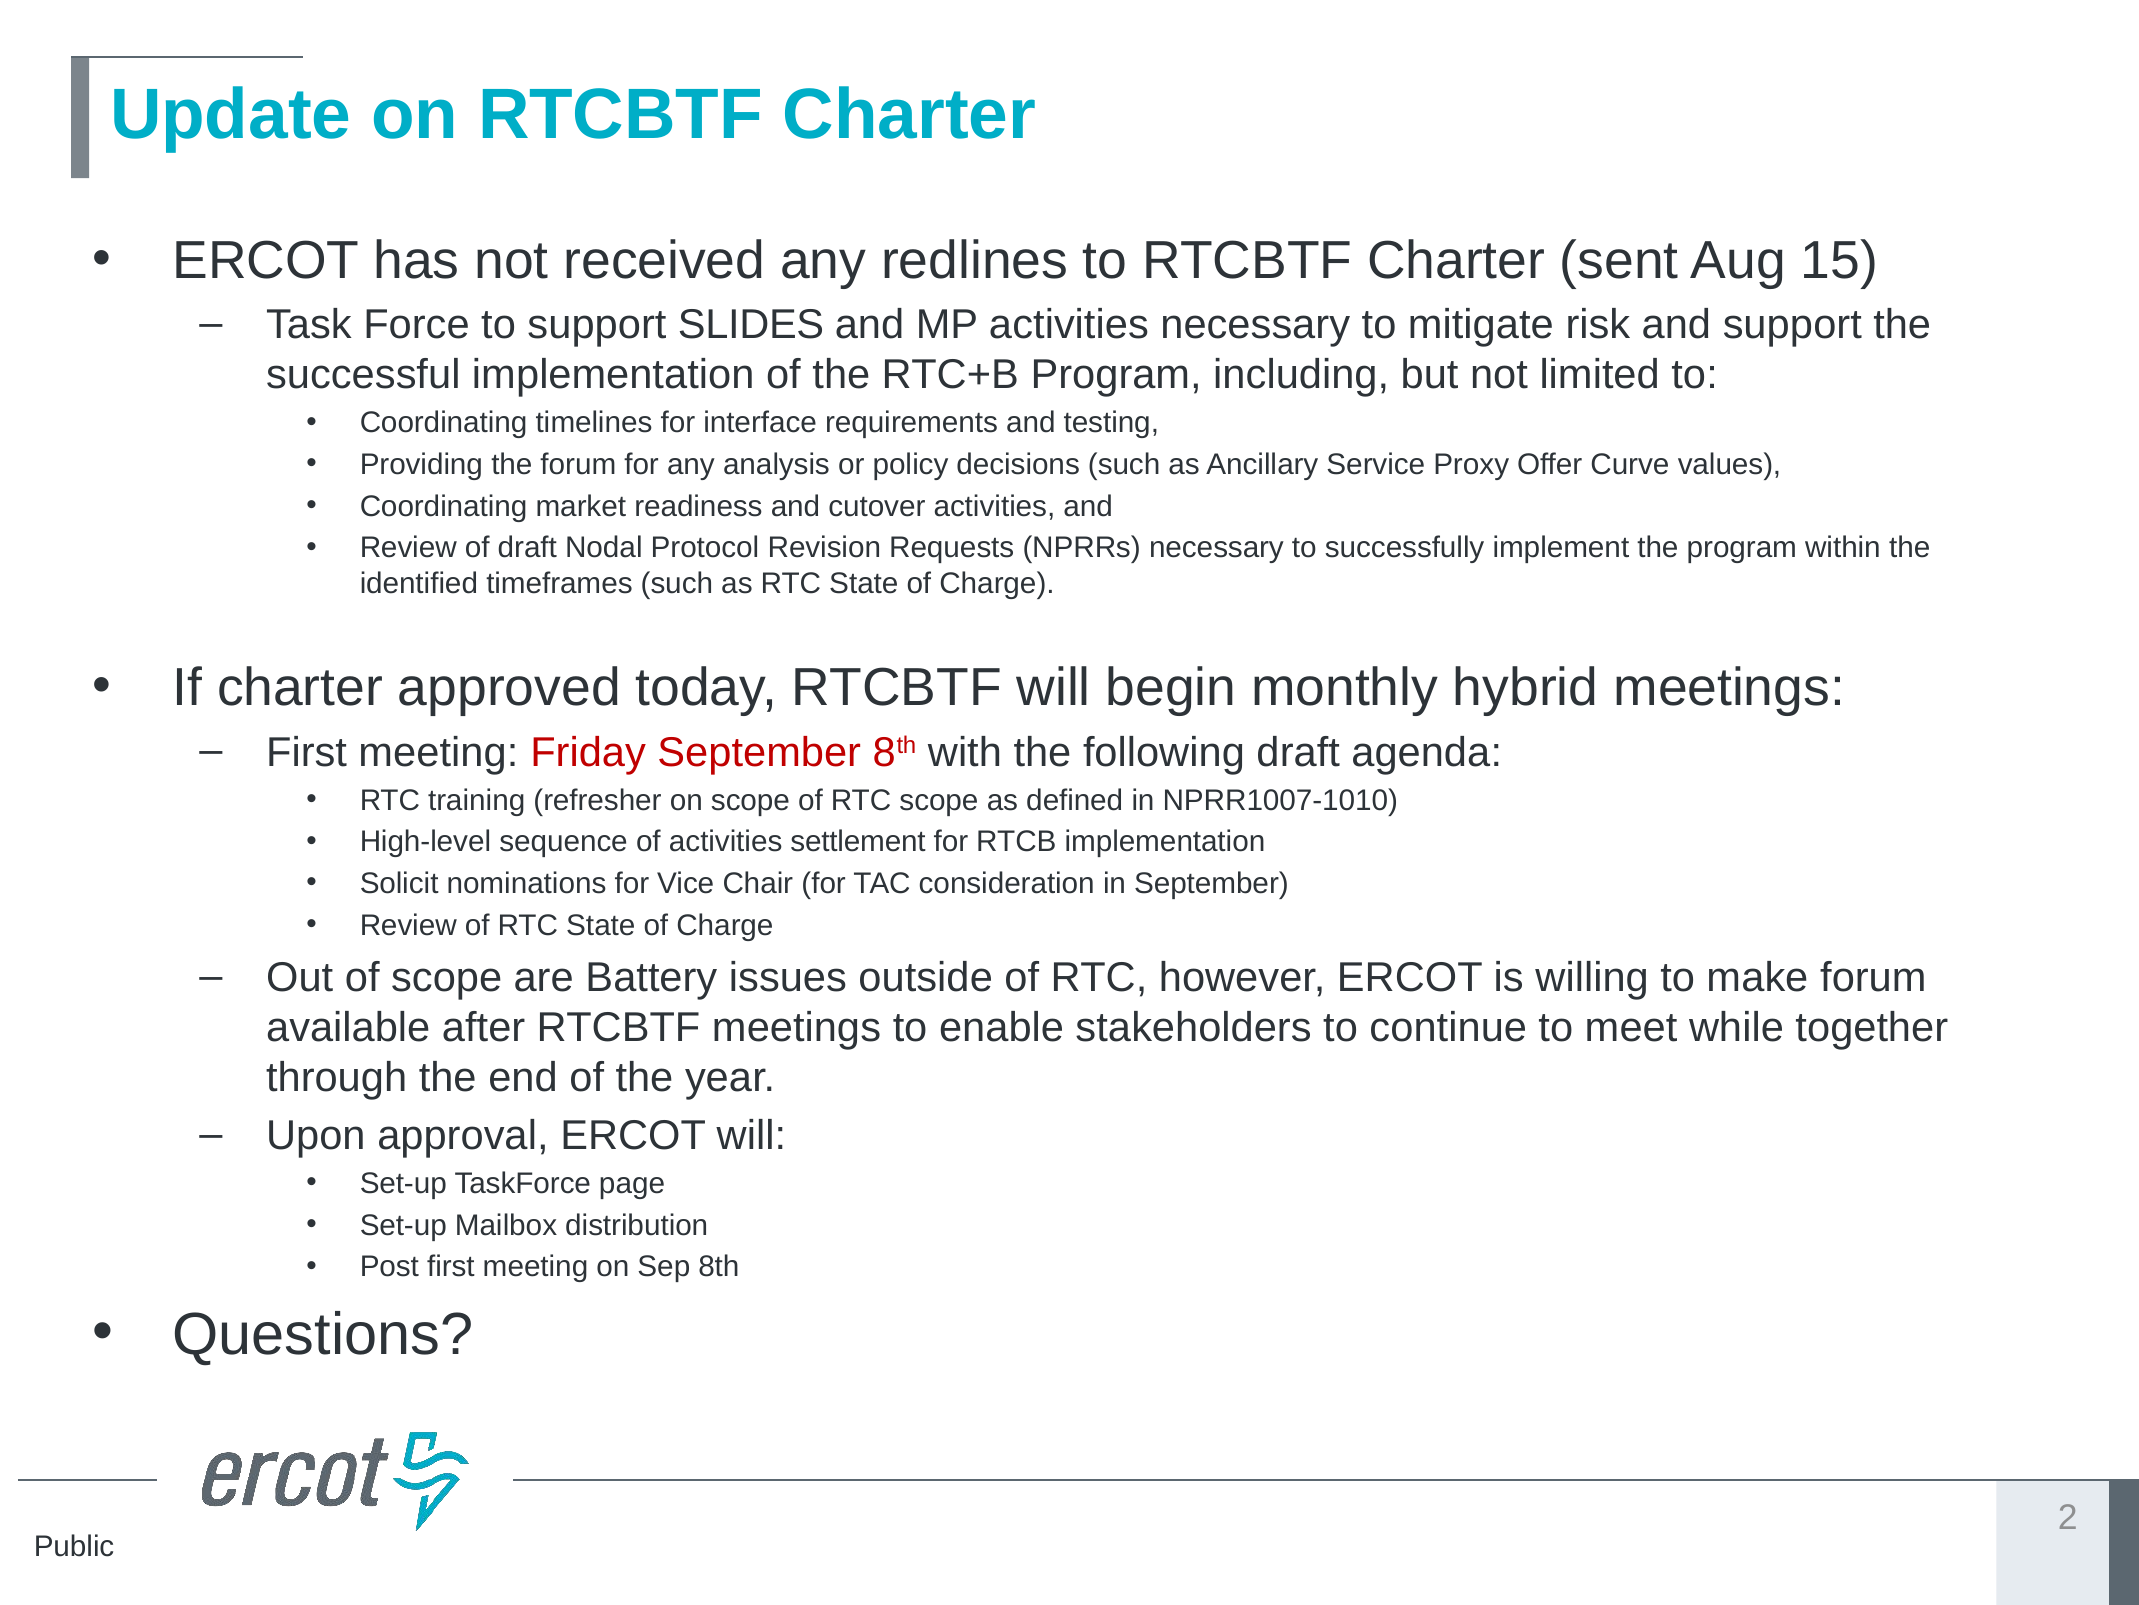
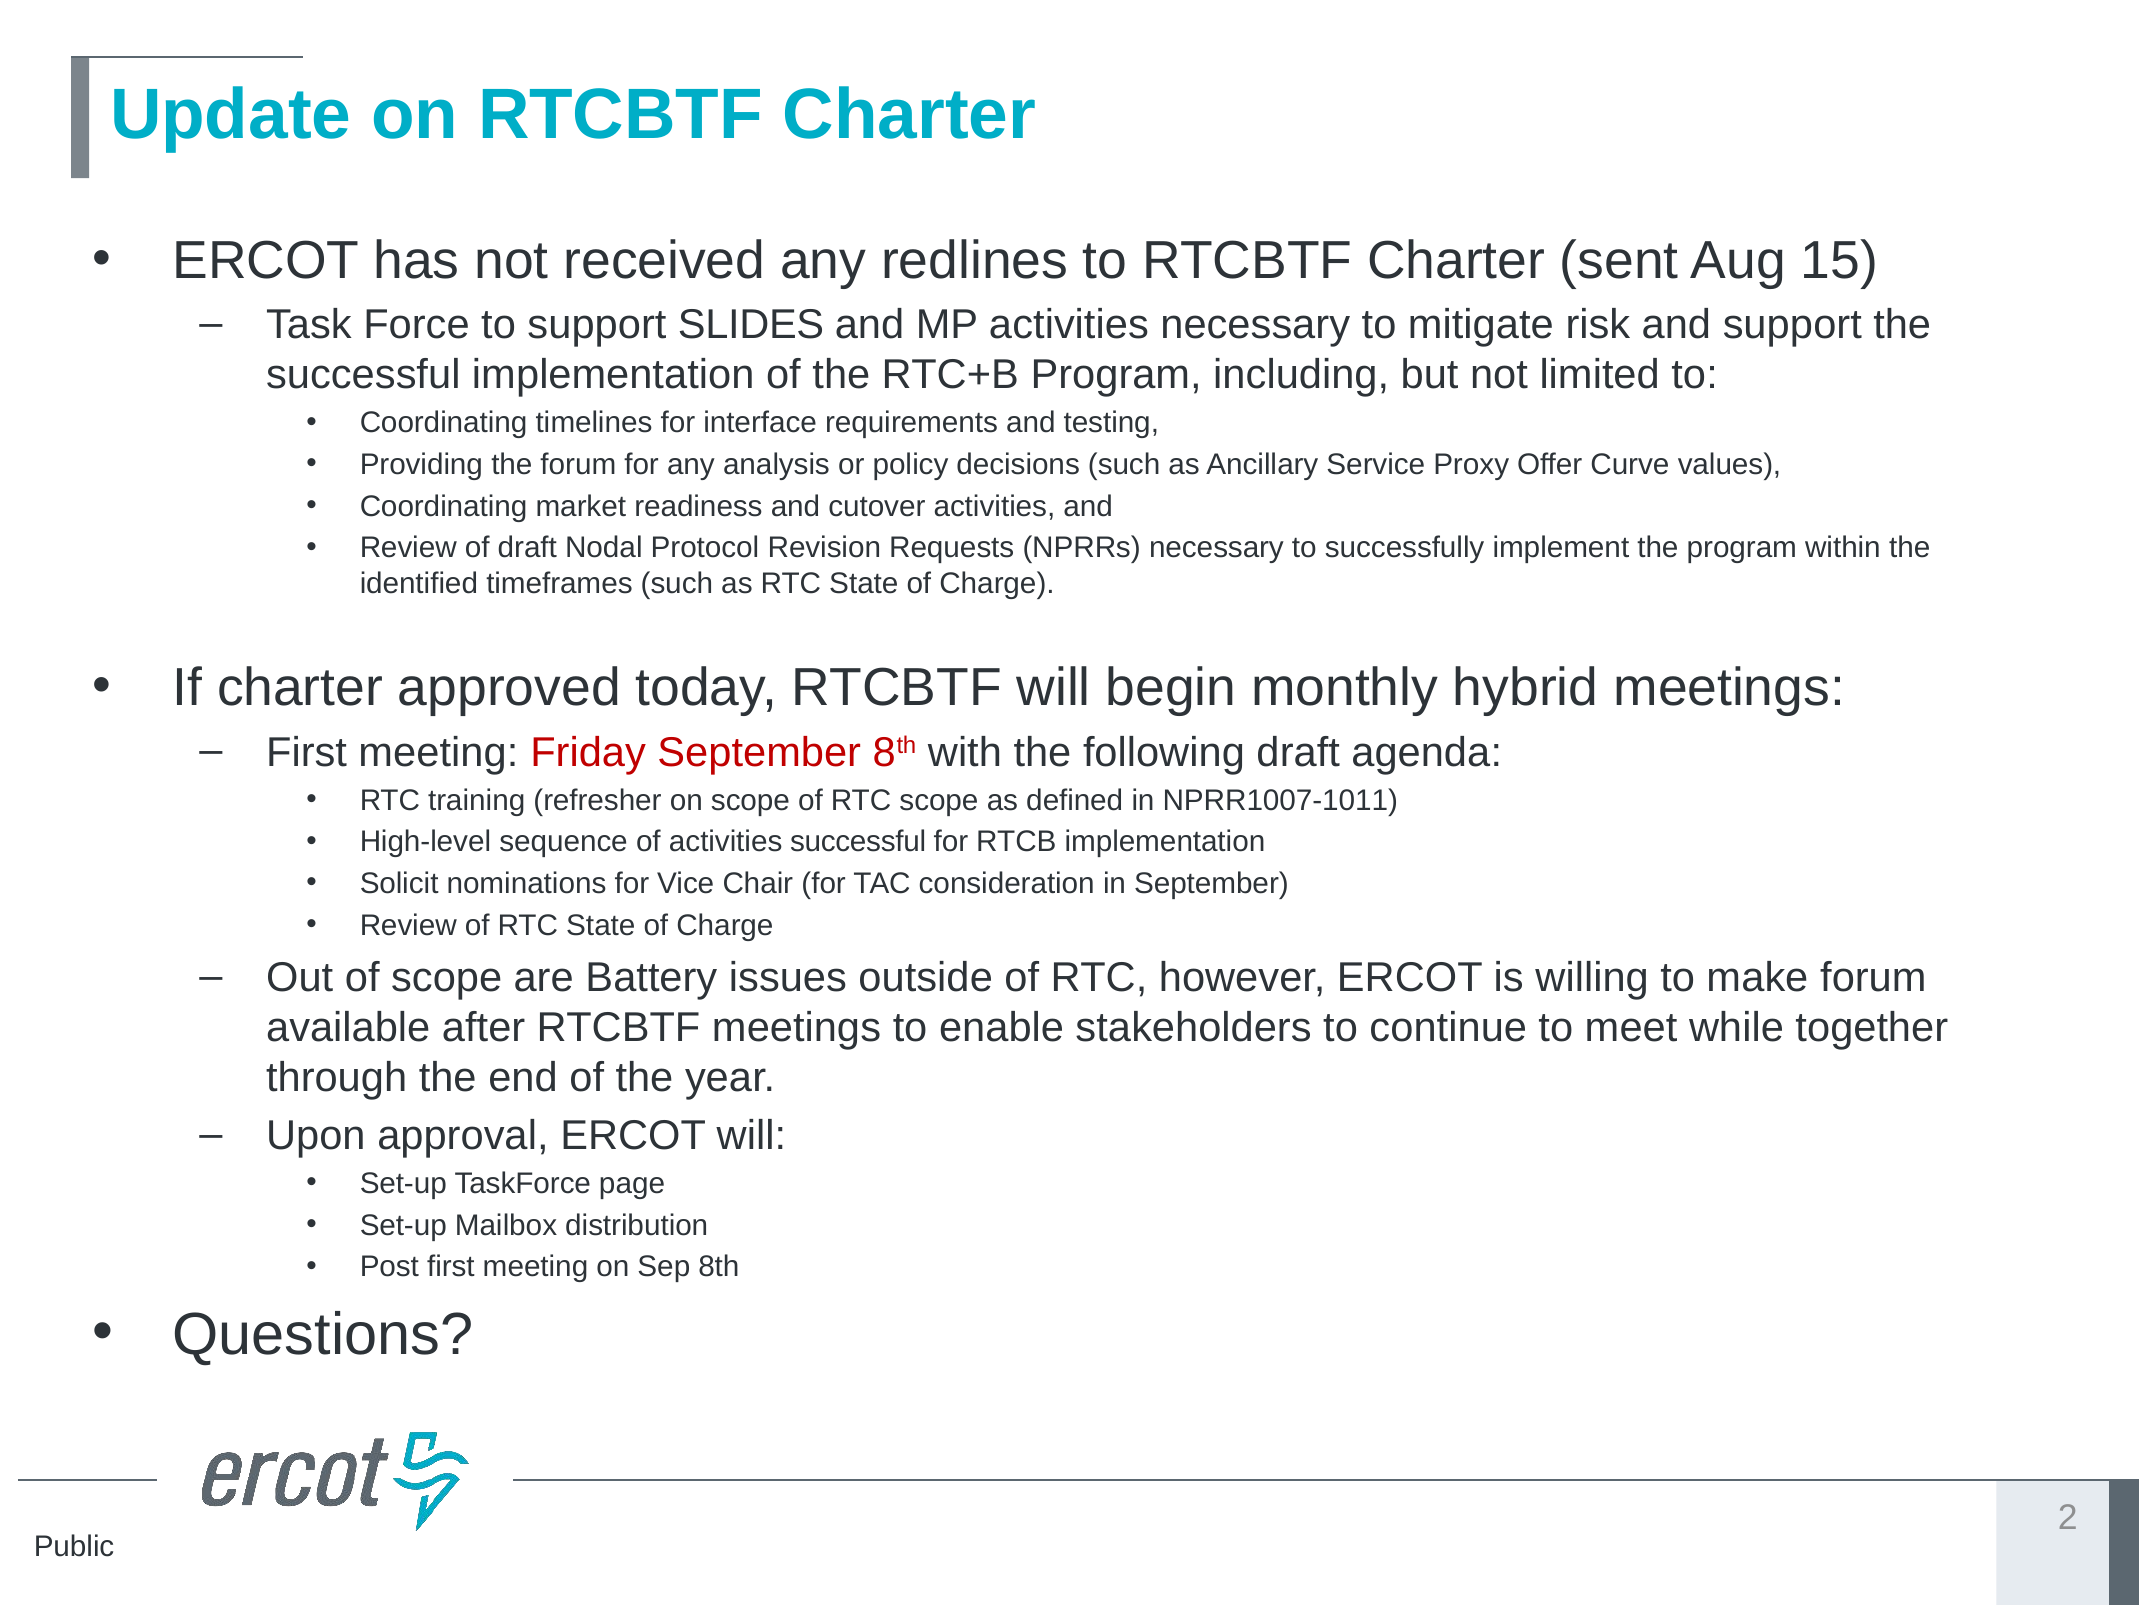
NPRR1007-1010: NPRR1007-1010 -> NPRR1007-1011
activities settlement: settlement -> successful
